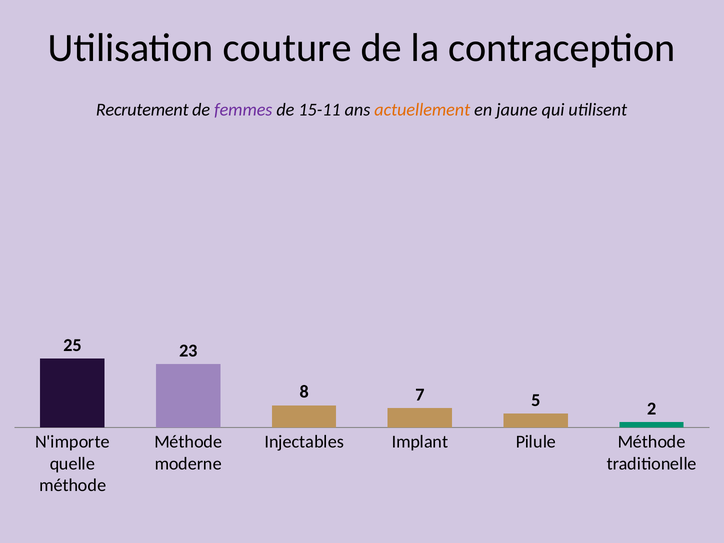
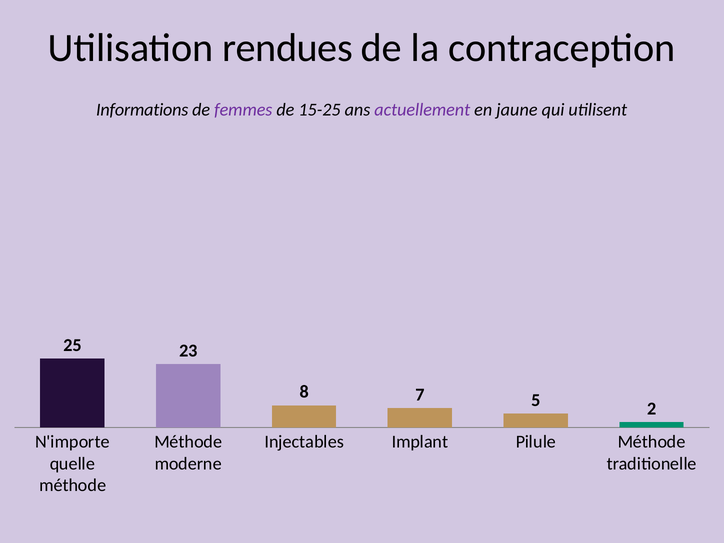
couture: couture -> rendues
Recrutement: Recrutement -> Informations
15-11: 15-11 -> 15-25
actuellement colour: orange -> purple
